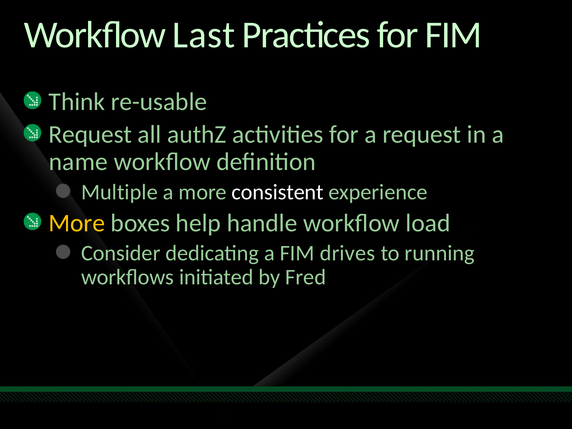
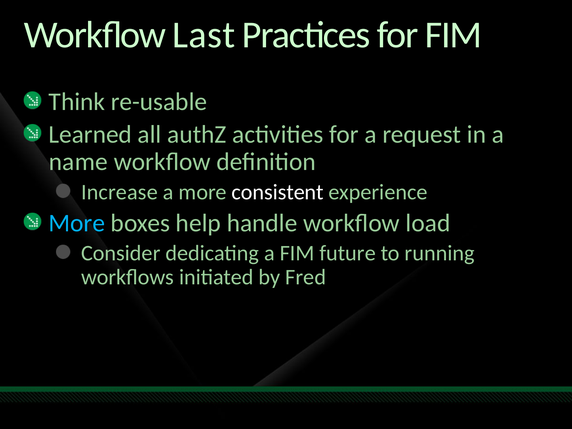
Request at (90, 134): Request -> Learned
Multiple: Multiple -> Increase
More at (77, 223) colour: yellow -> light blue
drives: drives -> future
